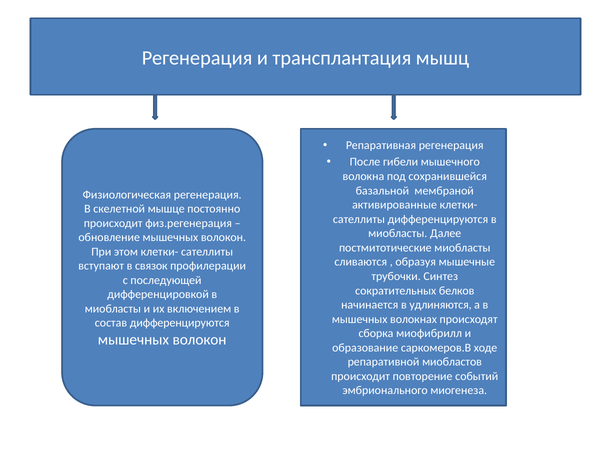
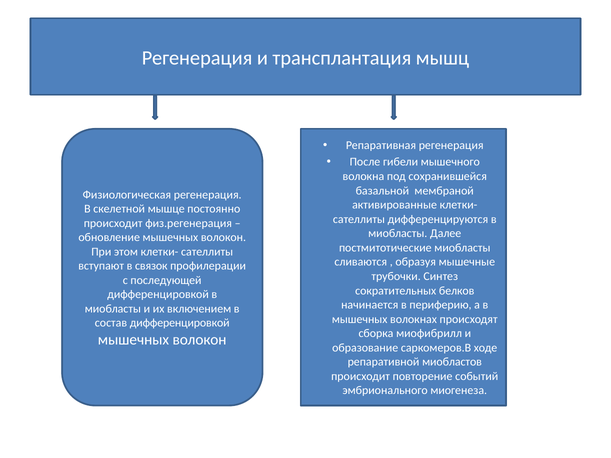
удлиняются: удлиняются -> периферию
состав дифференцируются: дифференцируются -> дифференцировкой
